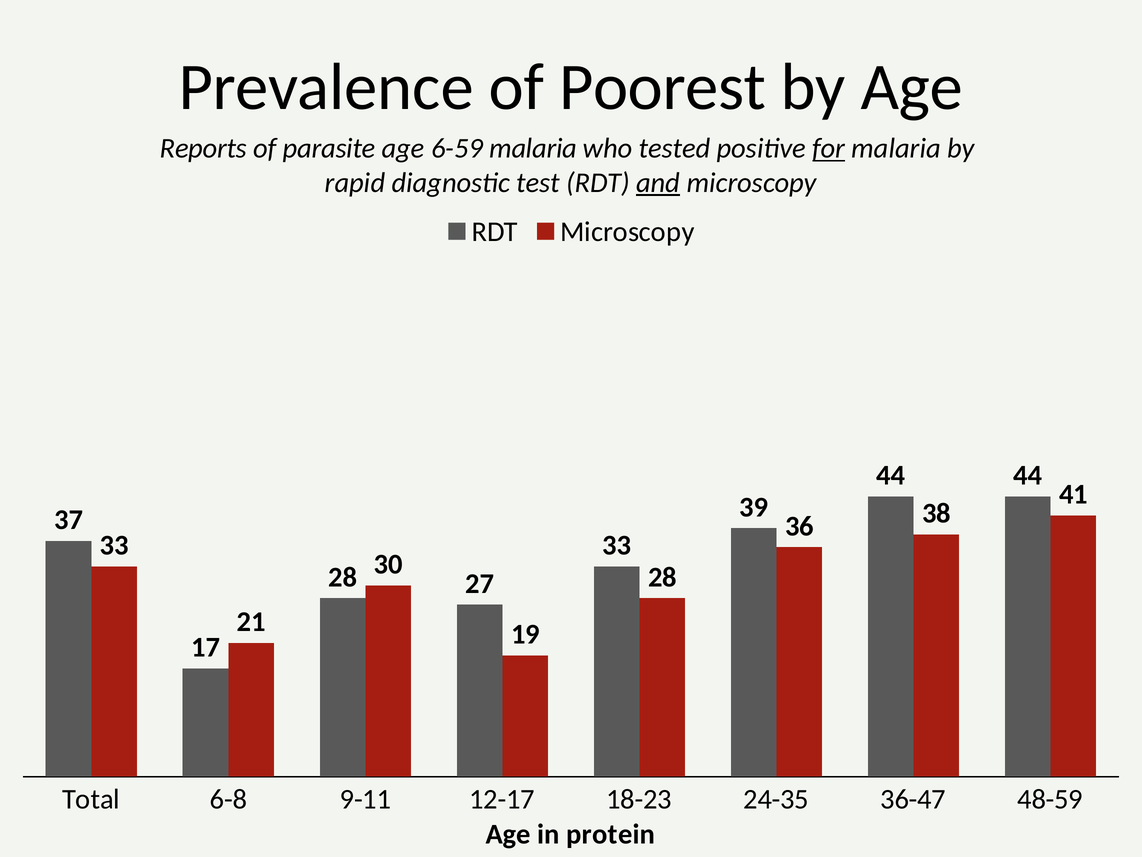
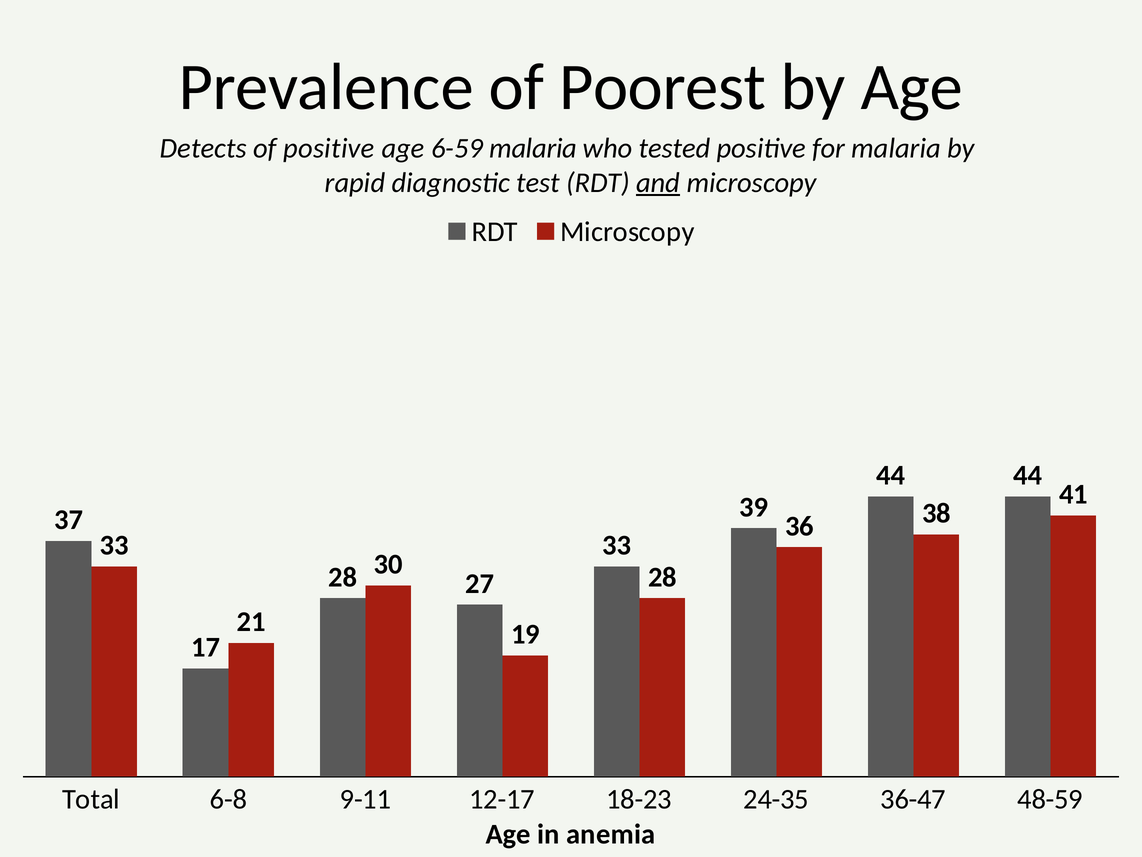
Reports: Reports -> Detects
of parasite: parasite -> positive
for underline: present -> none
protein: protein -> anemia
